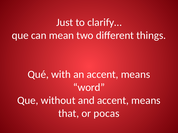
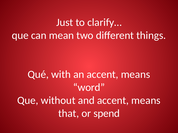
pocas: pocas -> spend
